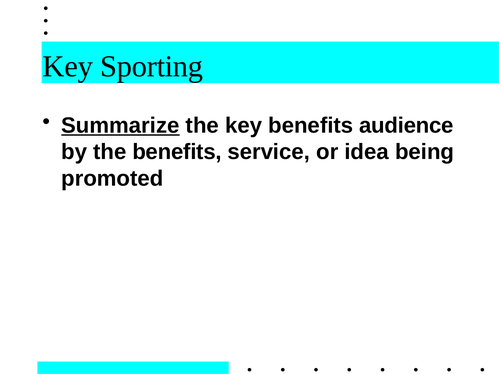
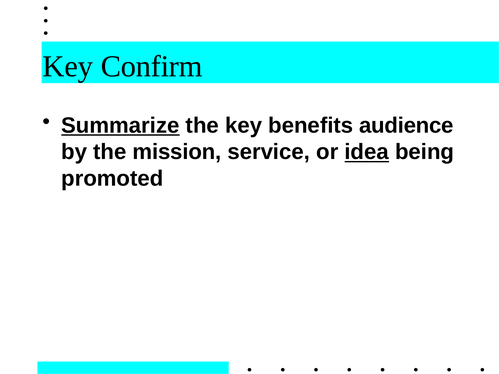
Sporting: Sporting -> Confirm
the benefits: benefits -> mission
idea underline: none -> present
